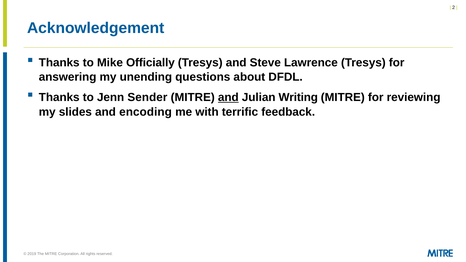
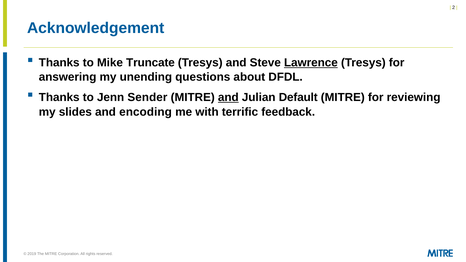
Officially: Officially -> Truncate
Lawrence underline: none -> present
Writing: Writing -> Default
